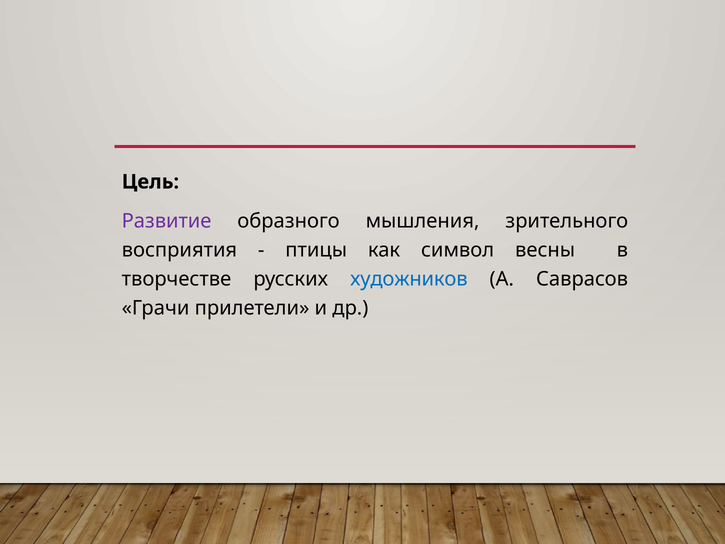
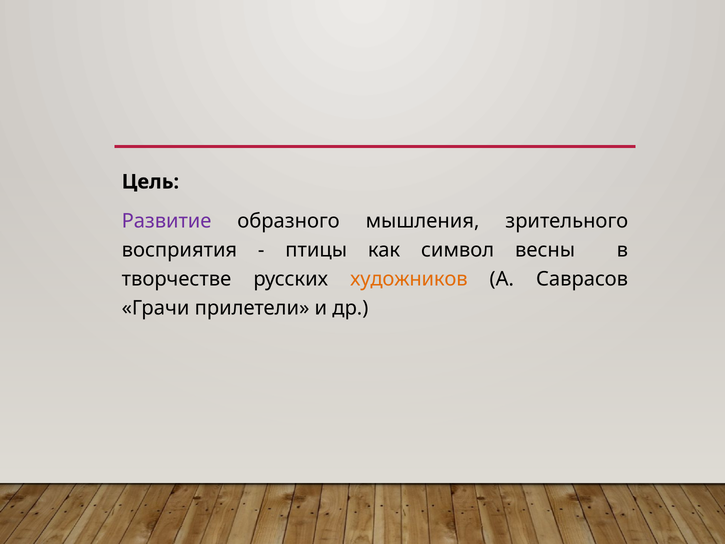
художников colour: blue -> orange
